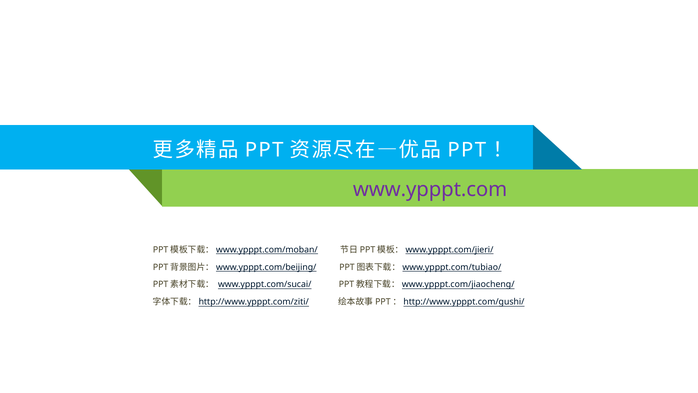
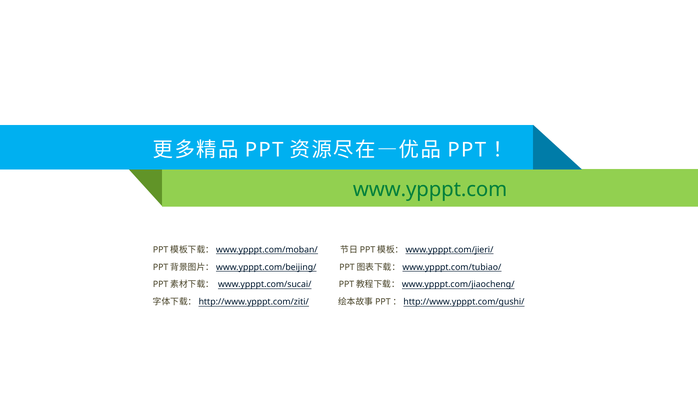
www.ypppt.com colour: purple -> green
